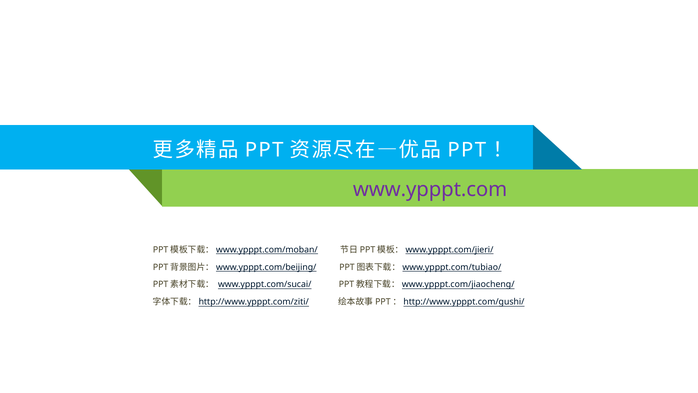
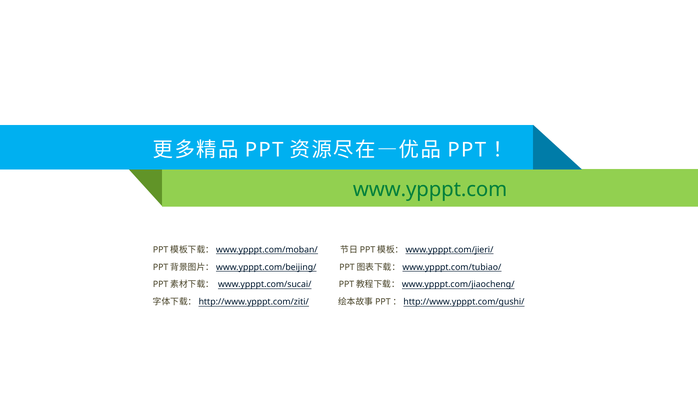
www.ypppt.com colour: purple -> green
